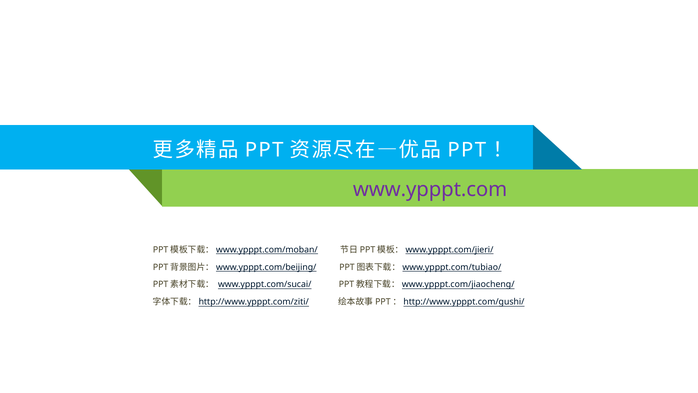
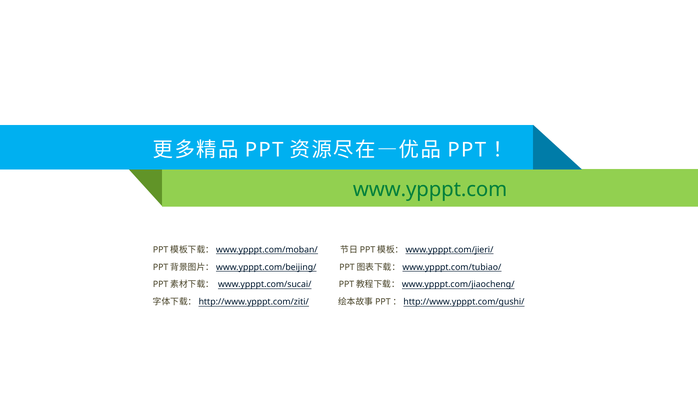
www.ypppt.com colour: purple -> green
